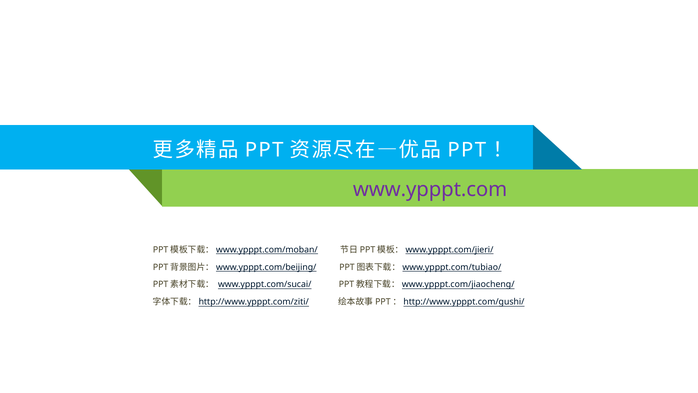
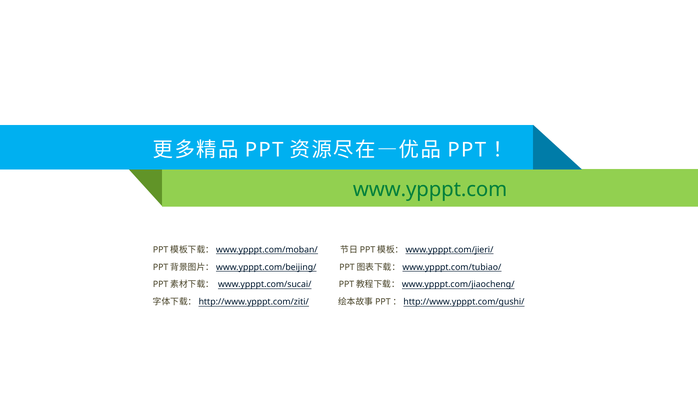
www.ypppt.com colour: purple -> green
